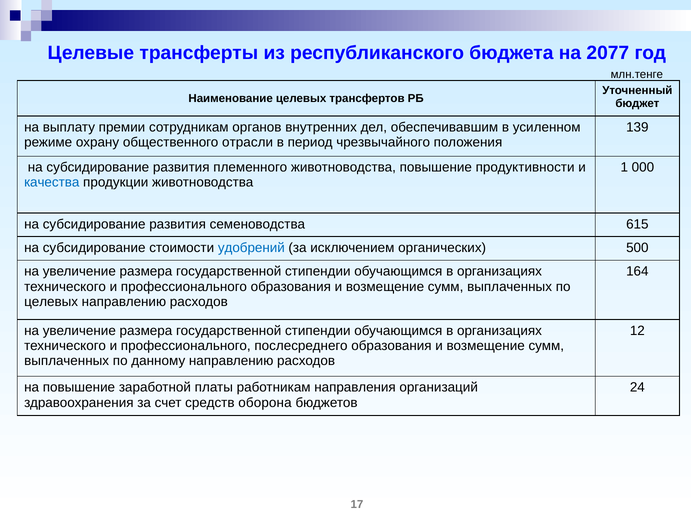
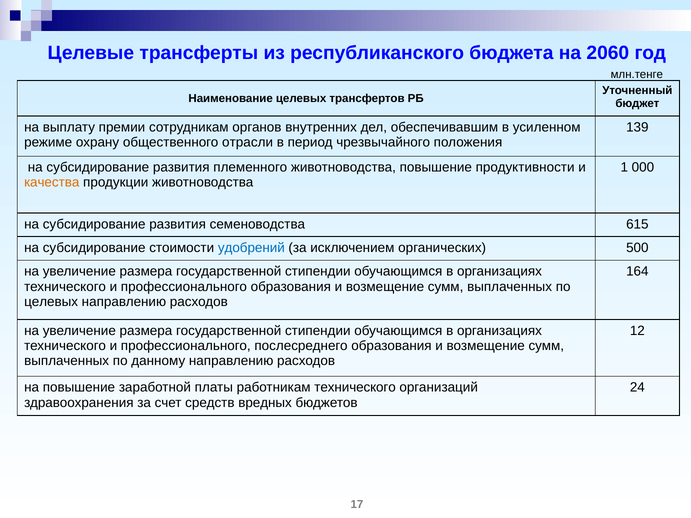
2077: 2077 -> 2060
качества colour: blue -> orange
работникам направления: направления -> технического
оборона: оборона -> вредных
